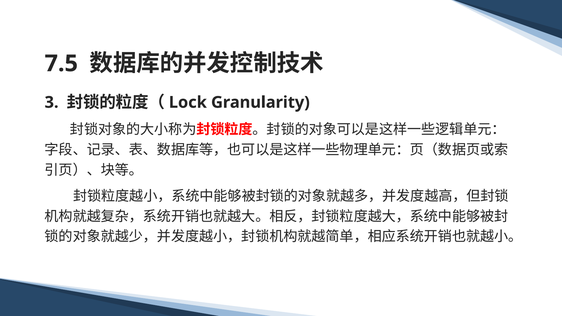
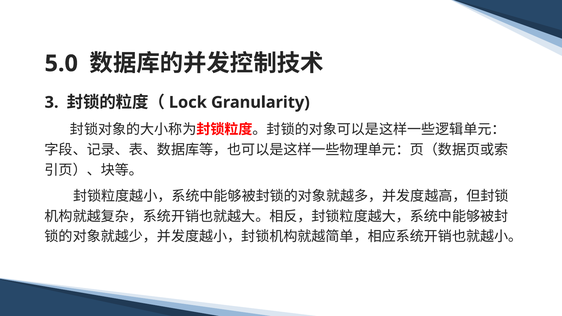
7.5: 7.5 -> 5.0
